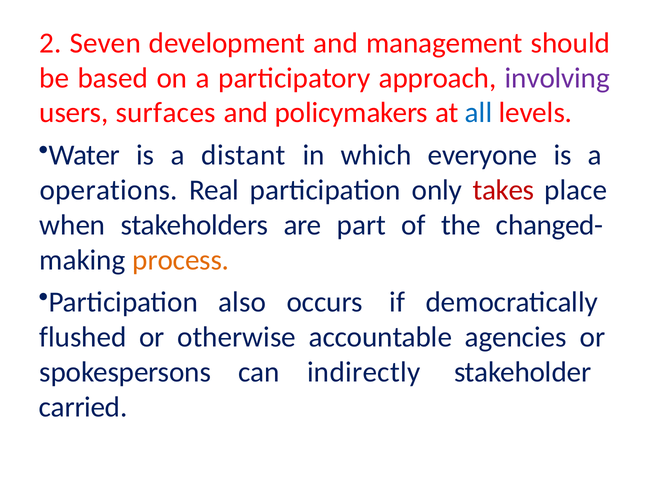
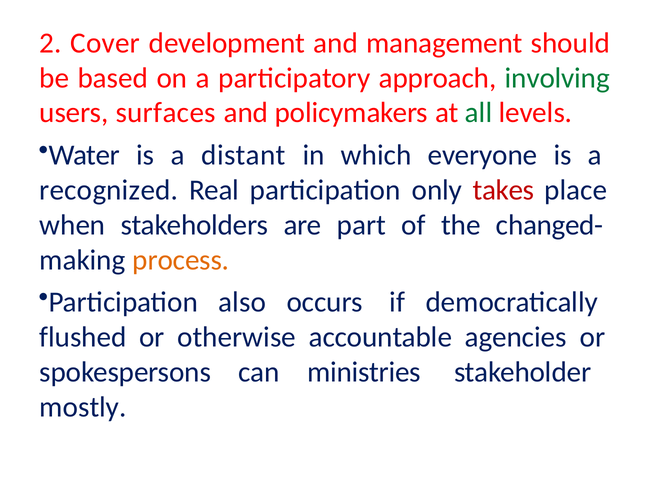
Seven: Seven -> Cover
involving colour: purple -> green
all colour: blue -> green
operations: operations -> recognized
indirectly: indirectly -> ministries
carried: carried -> mostly
